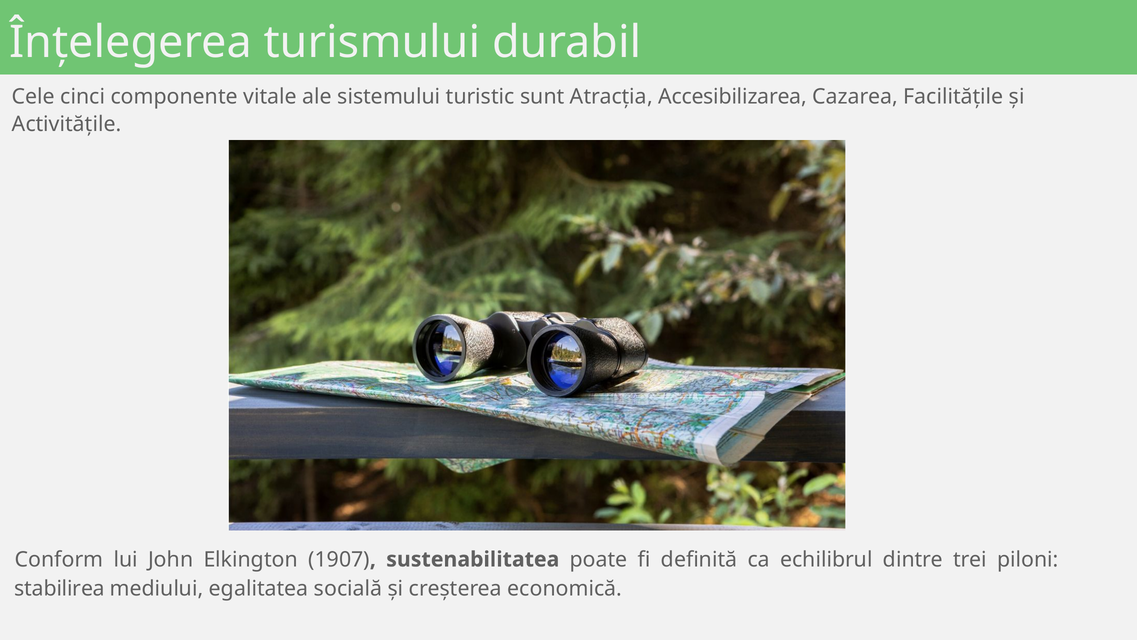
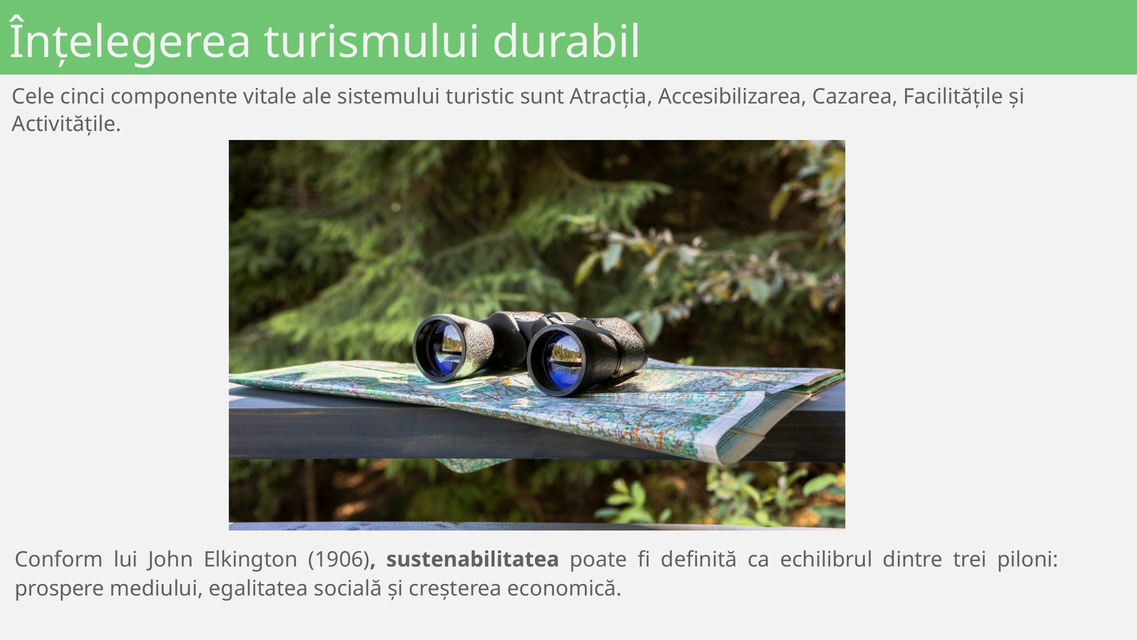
1907: 1907 -> 1906
stabilirea: stabilirea -> prospere
